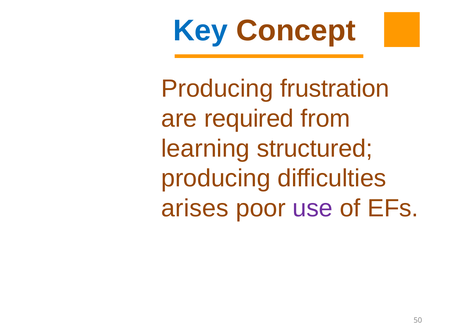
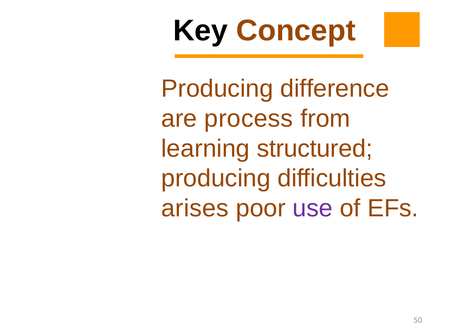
Key colour: blue -> black
frustration: frustration -> difference
required: required -> process
